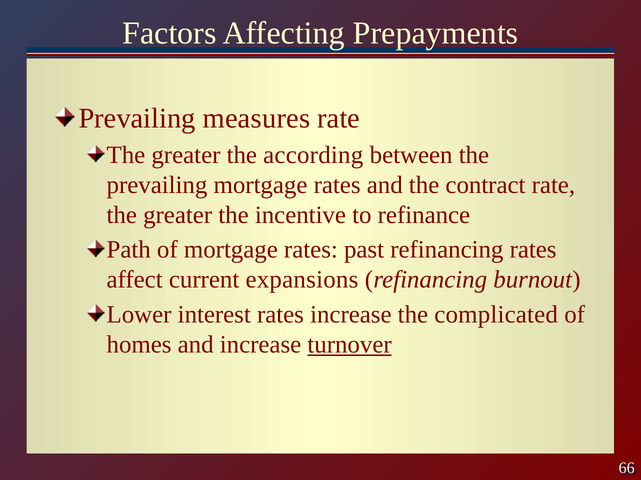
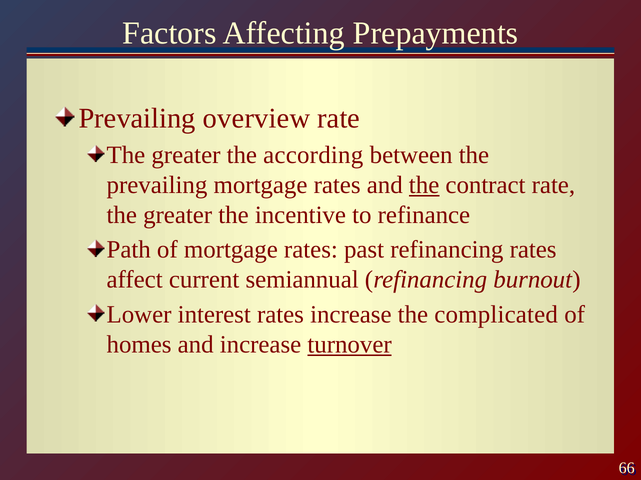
measures: measures -> overview
the at (424, 185) underline: none -> present
expansions: expansions -> semiannual
